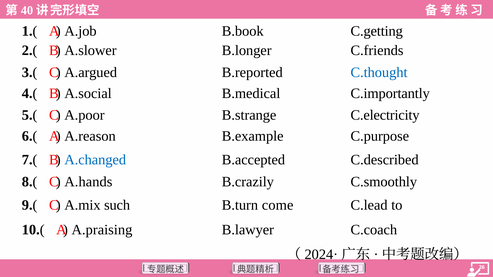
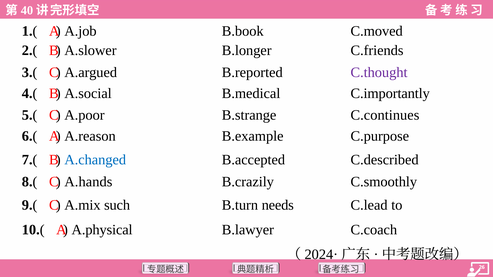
C.getting: C.getting -> C.moved
C.thought colour: blue -> purple
C.electricity: C.electricity -> C.continues
come: come -> needs
A.praising: A.praising -> A.physical
